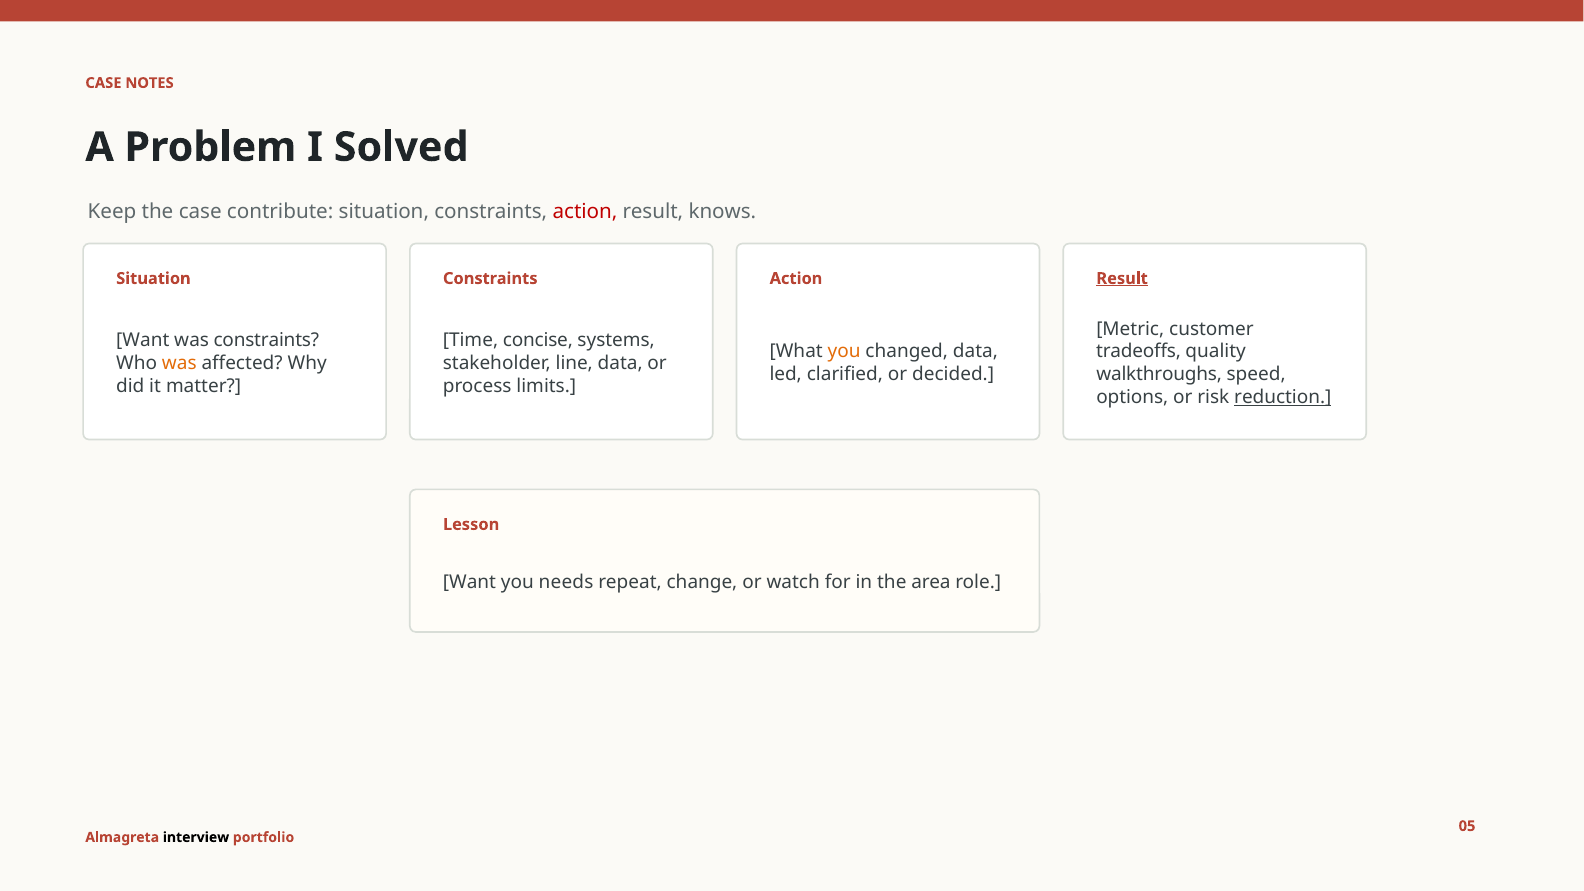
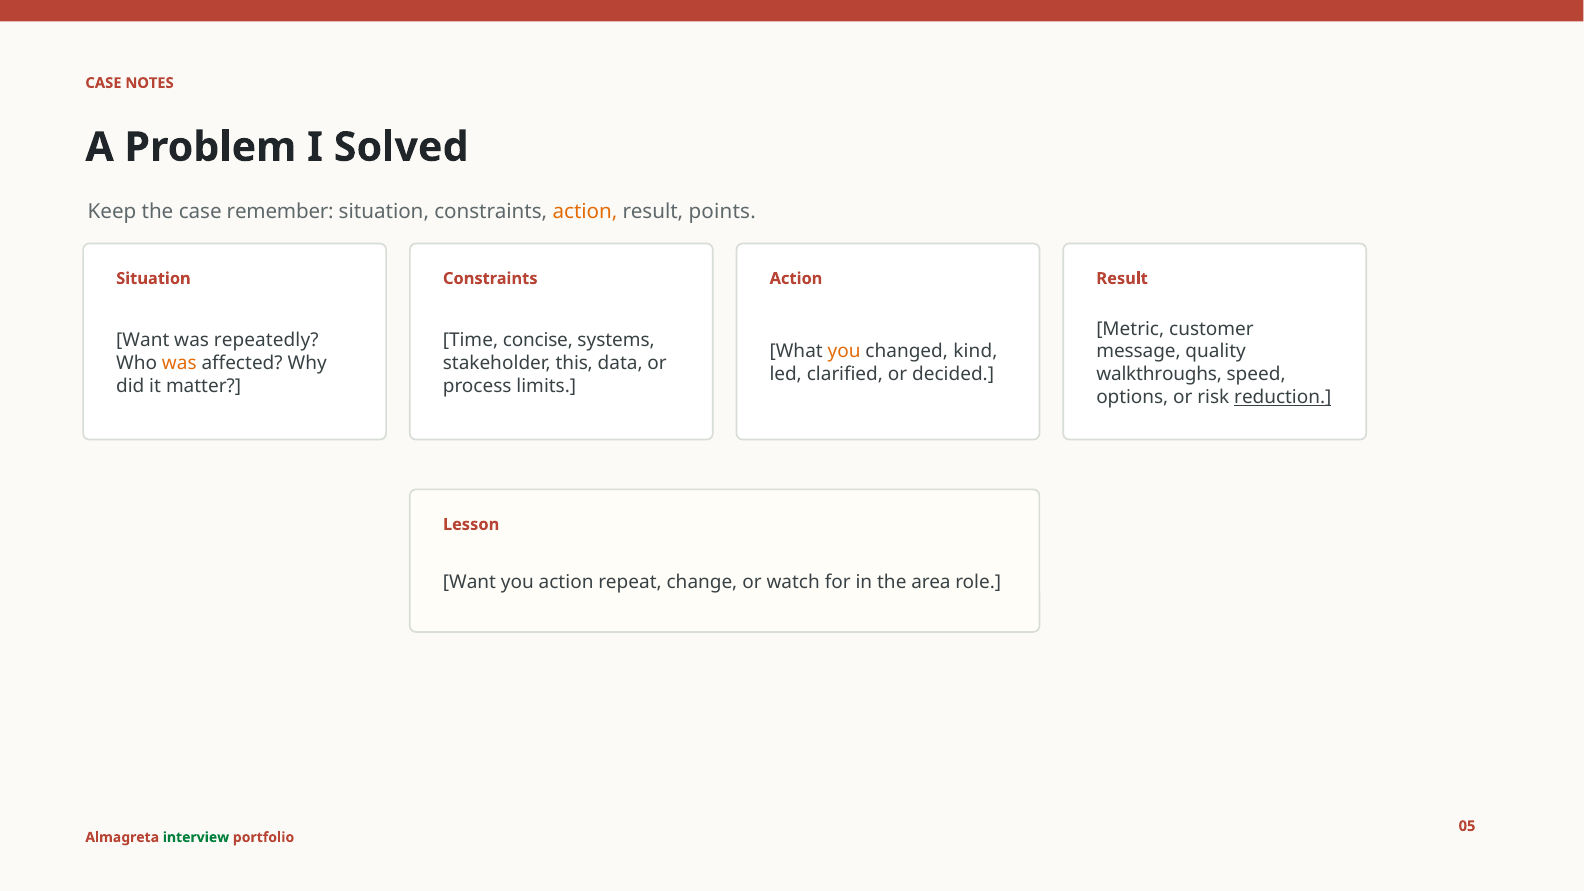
contribute: contribute -> remember
action at (585, 212) colour: red -> orange
knows: knows -> points
Result at (1122, 278) underline: present -> none
was constraints: constraints -> repeatedly
changed data: data -> kind
tradeoffs: tradeoffs -> message
line: line -> this
you needs: needs -> action
interview colour: black -> green
